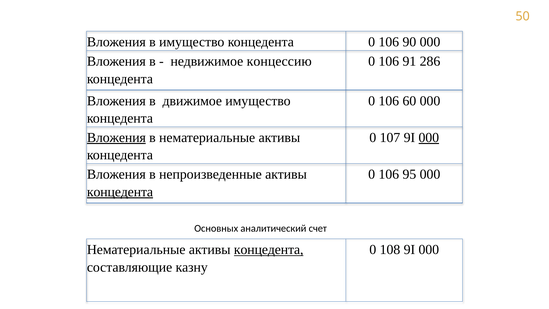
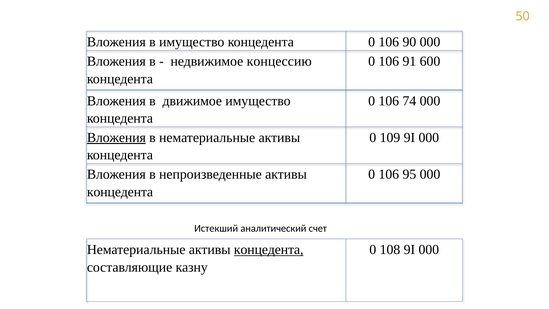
286: 286 -> 600
60: 60 -> 74
107: 107 -> 109
000 at (429, 138) underline: present -> none
концедента at (120, 192) underline: present -> none
Основных: Основных -> Истекший
